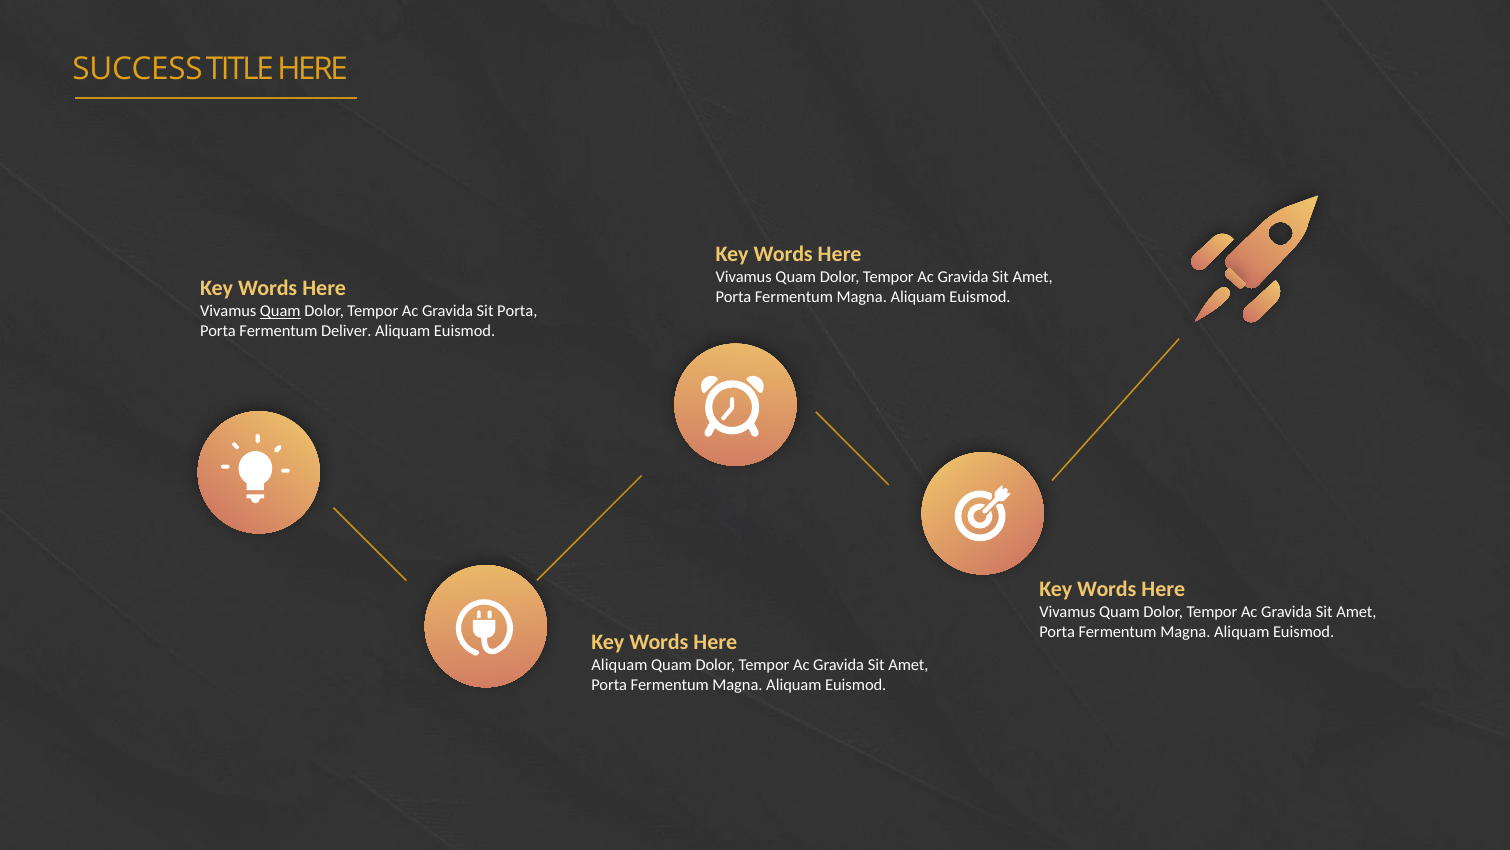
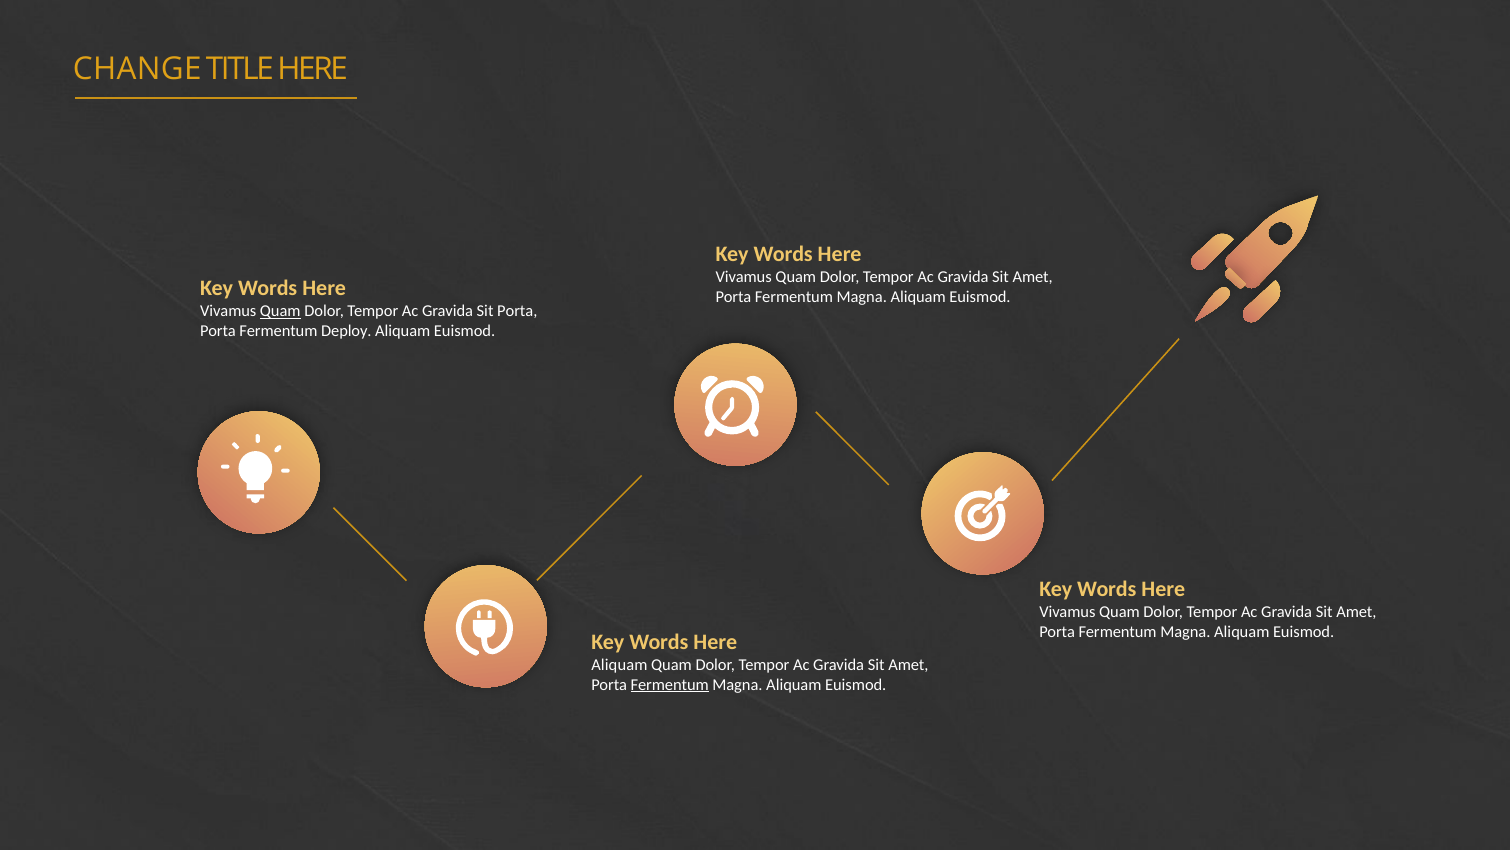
SUCCESS: SUCCESS -> CHANGE
Deliver: Deliver -> Deploy
Fermentum at (670, 684) underline: none -> present
